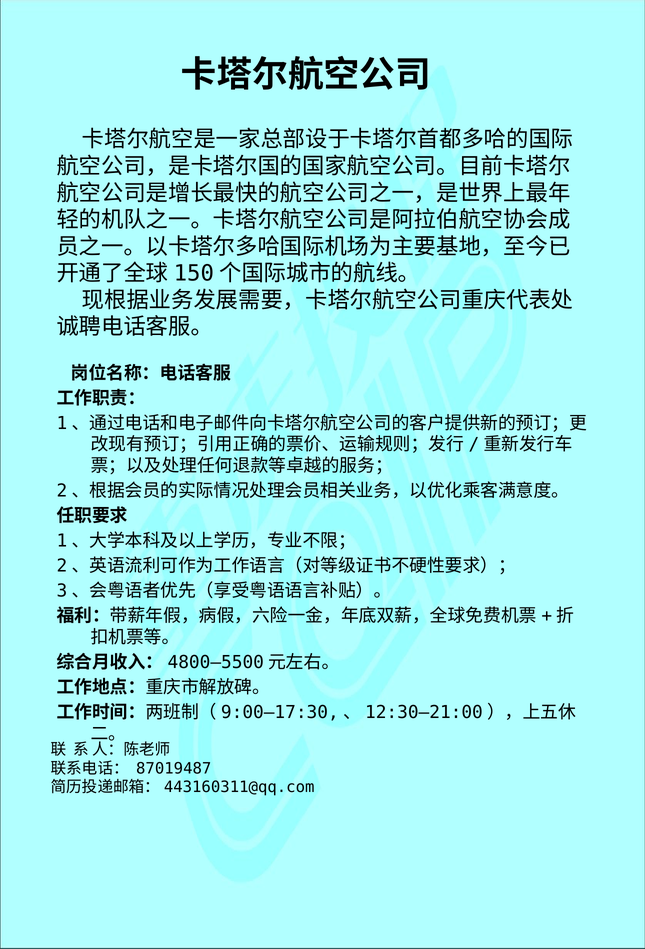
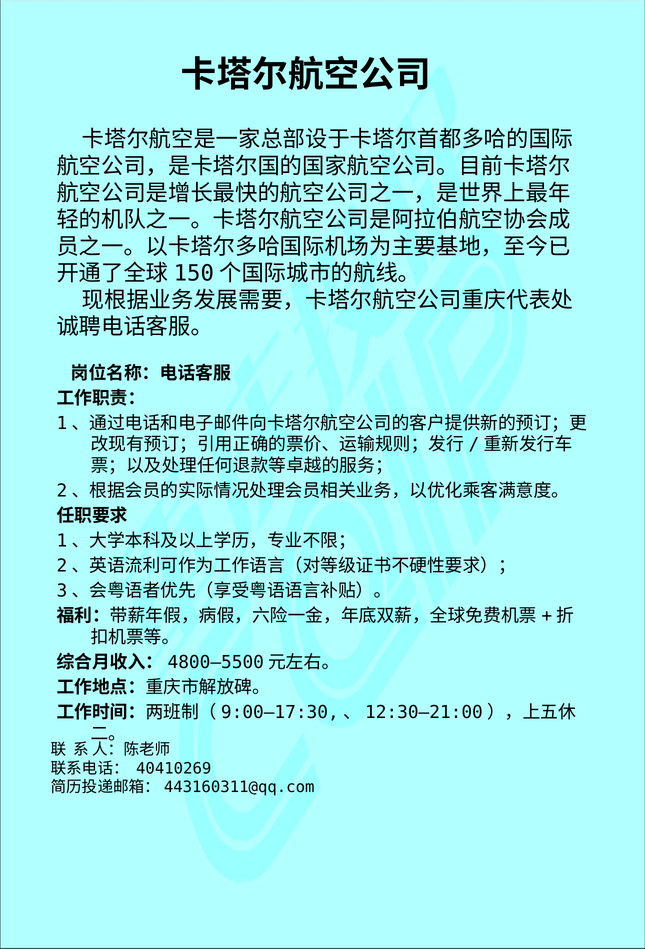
87019487: 87019487 -> 40410269
